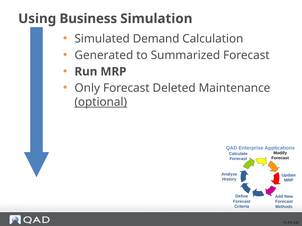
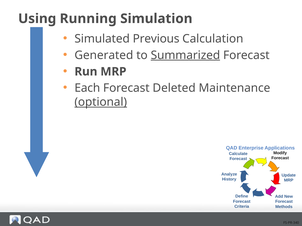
Business: Business -> Running
Demand: Demand -> Previous
Summarized underline: none -> present
Only: Only -> Each
